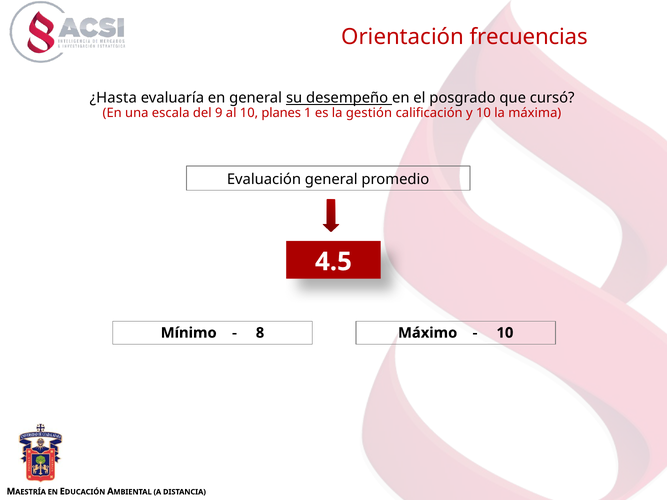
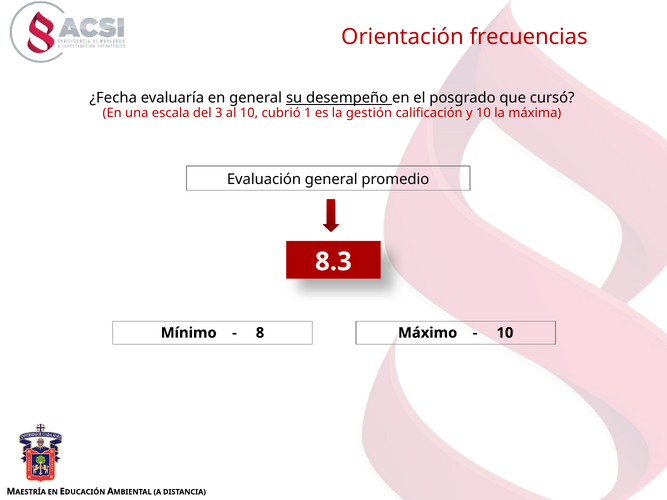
¿Hasta: ¿Hasta -> ¿Fecha
9: 9 -> 3
planes: planes -> cubrió
4.5: 4.5 -> 8.3
